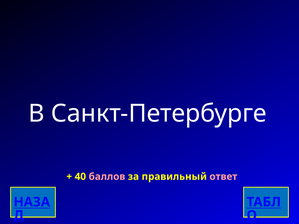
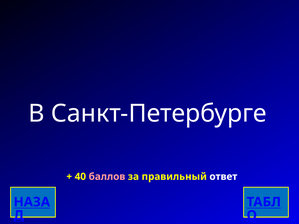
ответ colour: pink -> white
